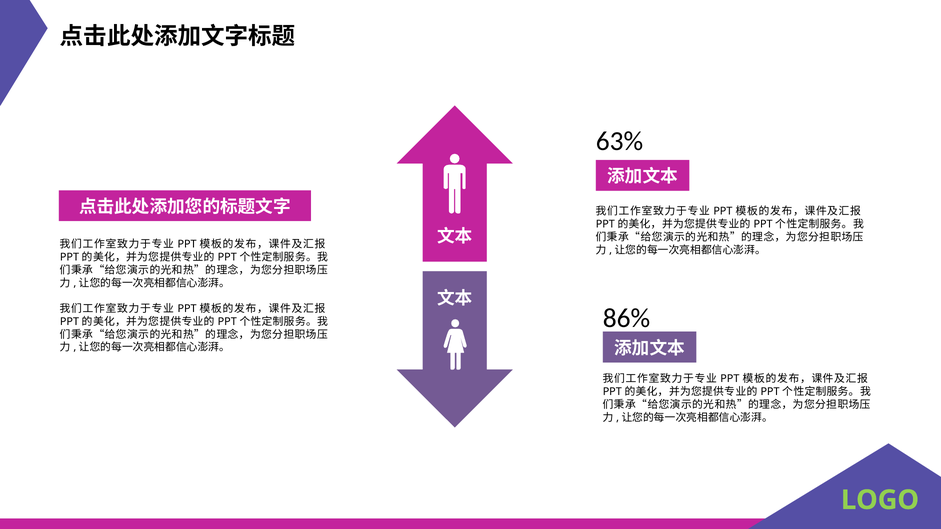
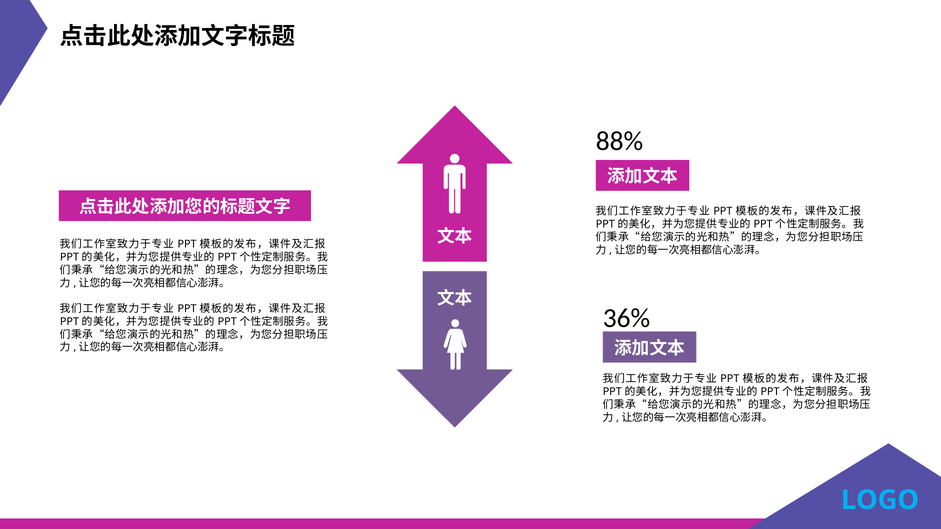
63%: 63% -> 88%
86%: 86% -> 36%
LOGO colour: light green -> light blue
